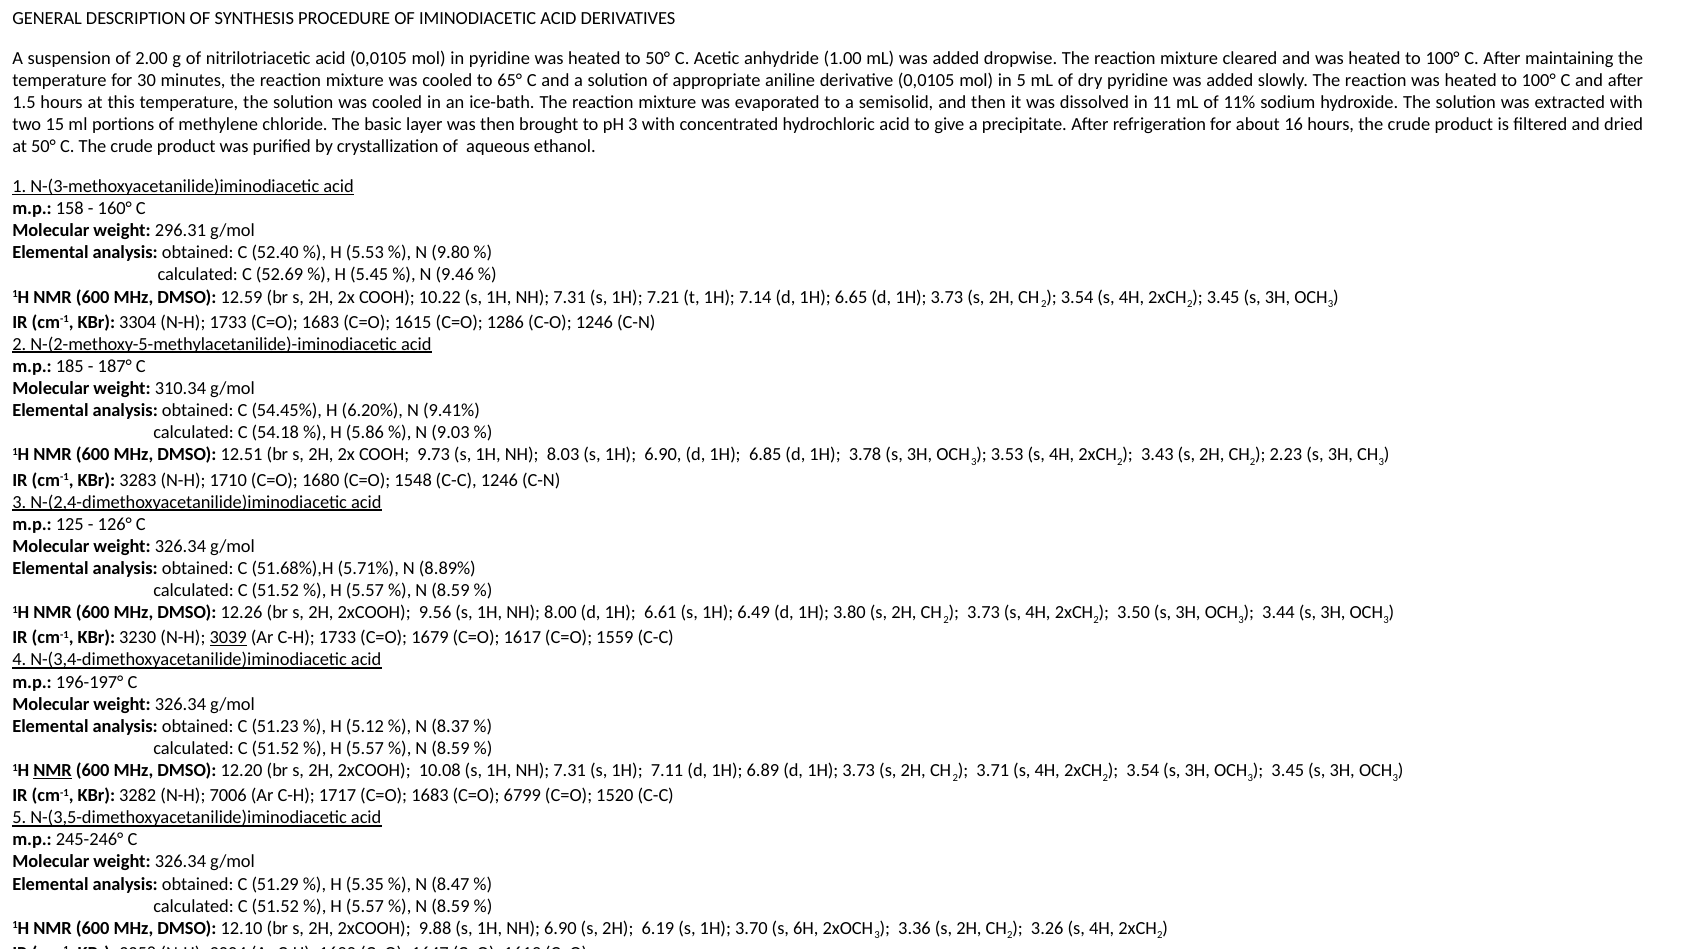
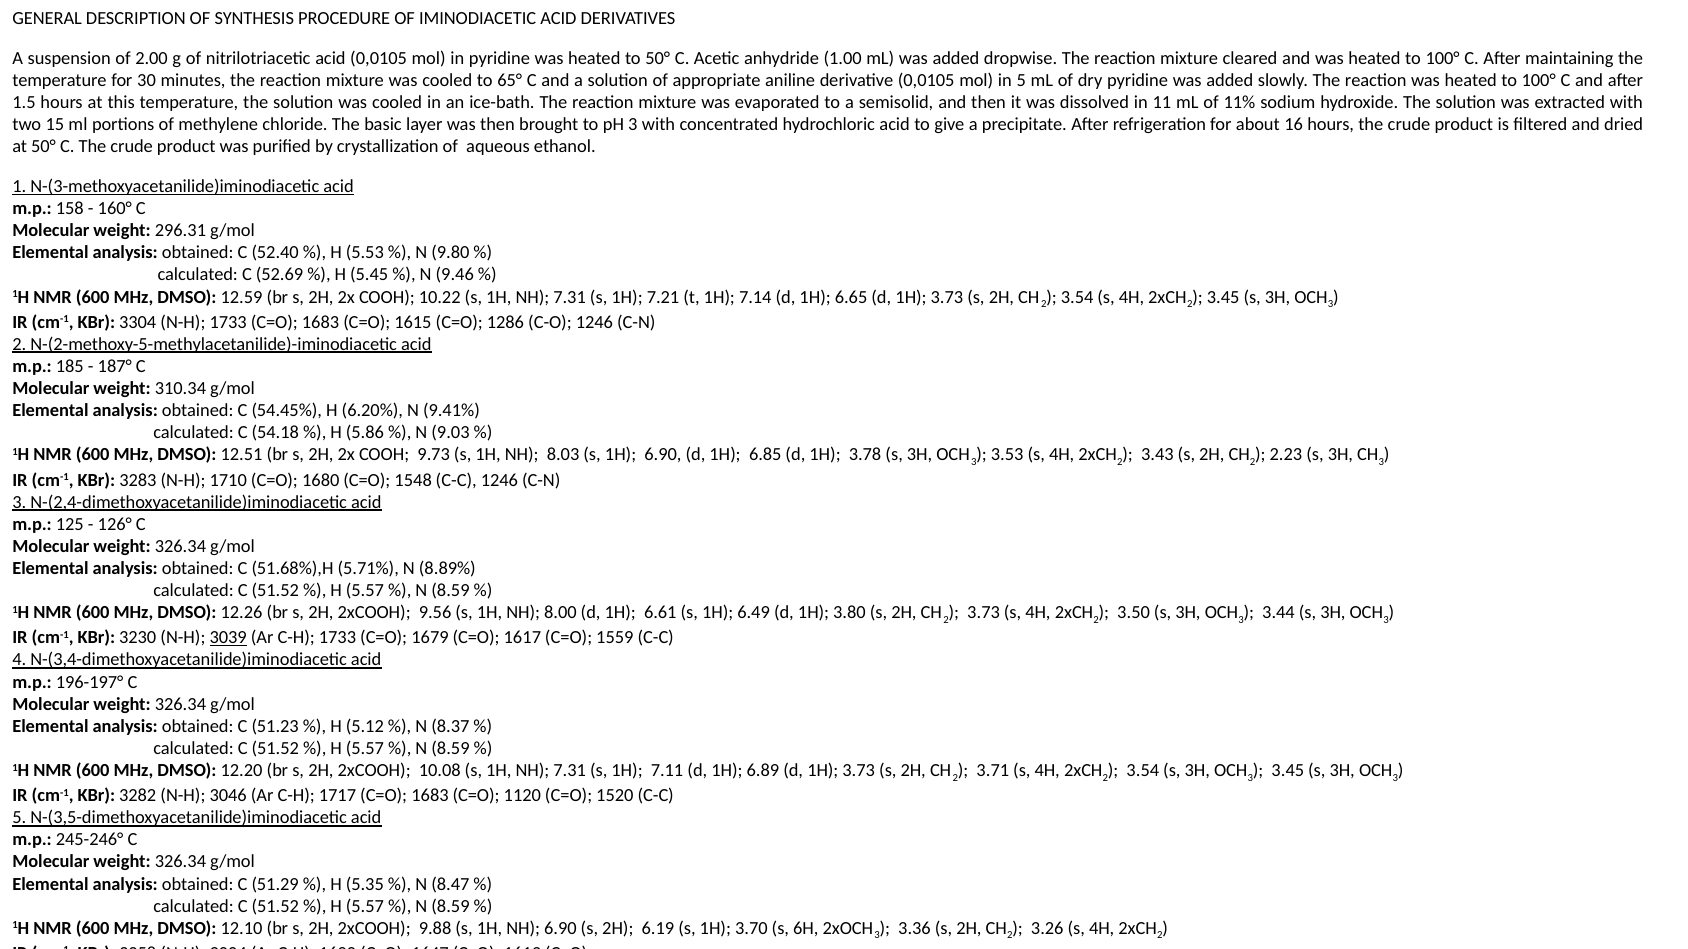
NMR at (52, 771) underline: present -> none
7006: 7006 -> 3046
6799: 6799 -> 1120
